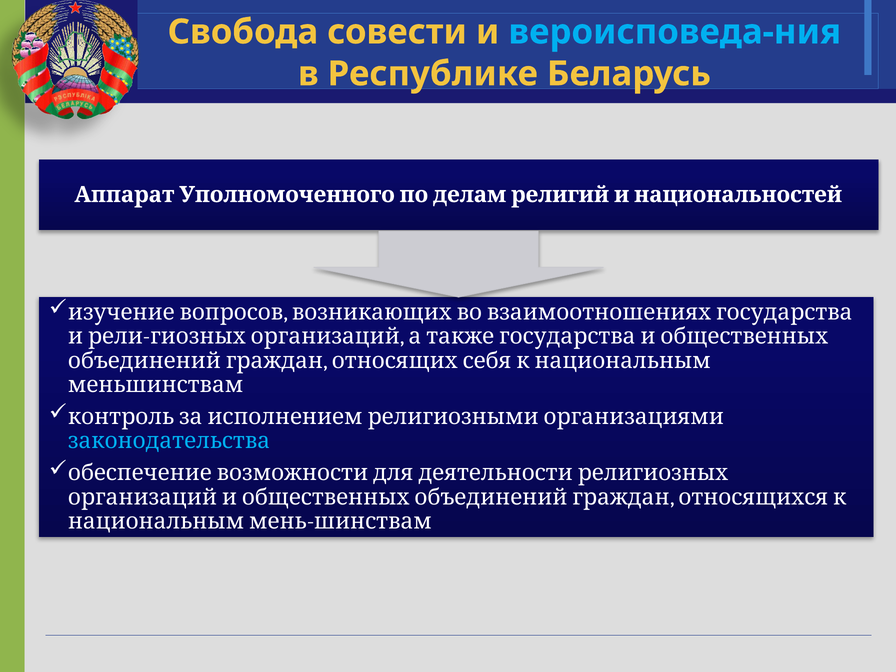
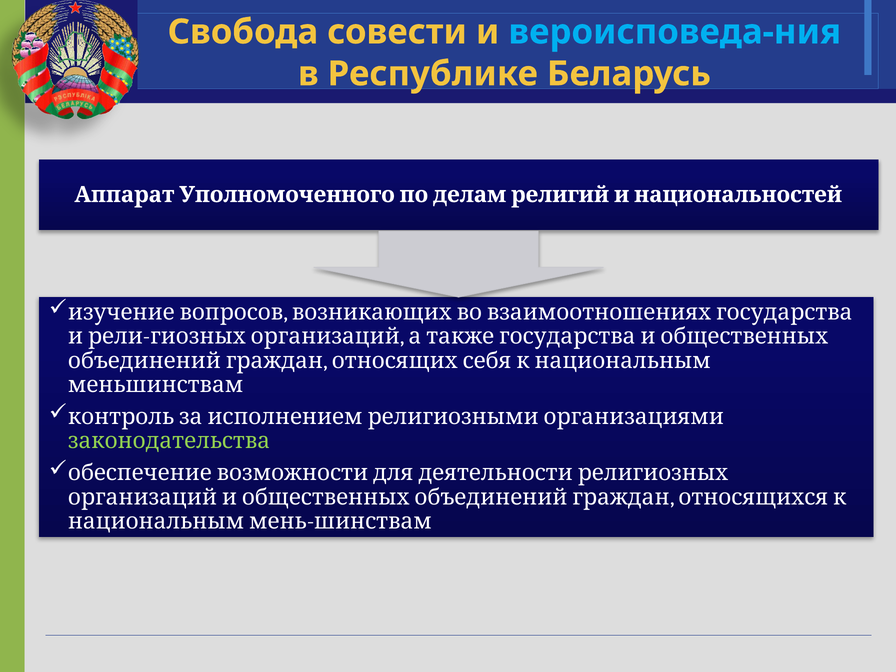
законодательства colour: light blue -> light green
